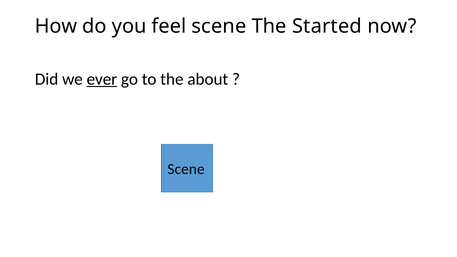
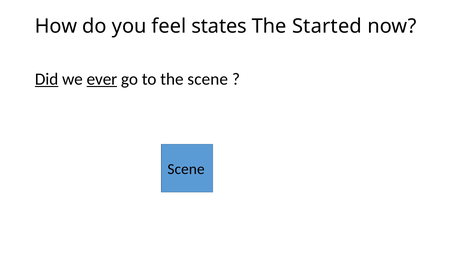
feel scene: scene -> states
Did underline: none -> present
the about: about -> scene
